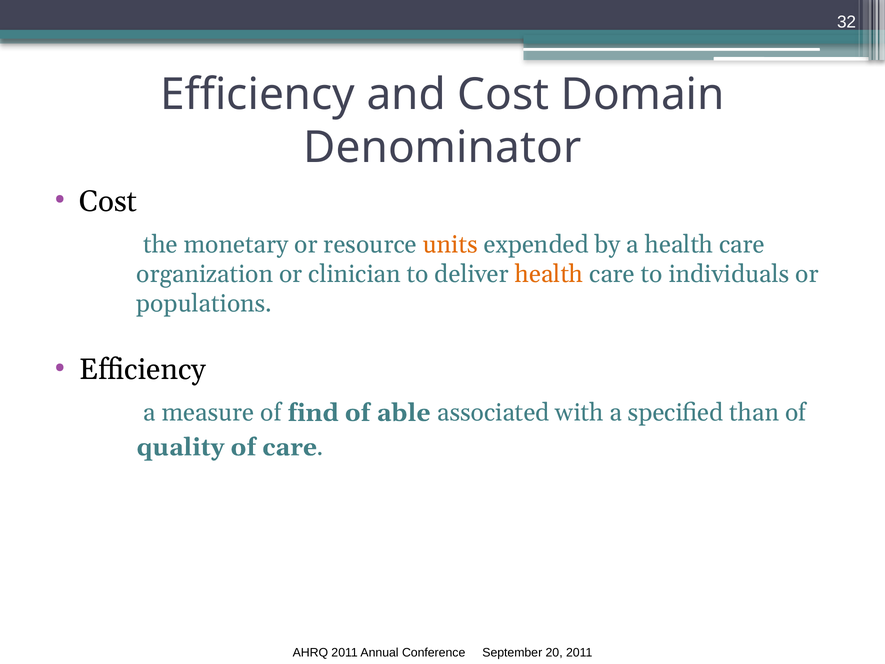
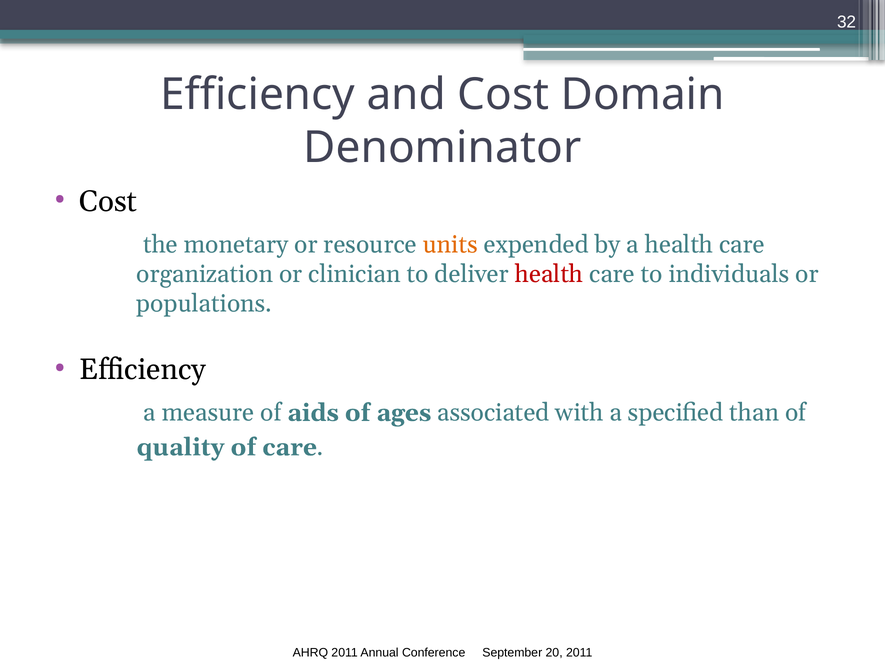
health at (549, 274) colour: orange -> red
find: find -> aids
able: able -> ages
